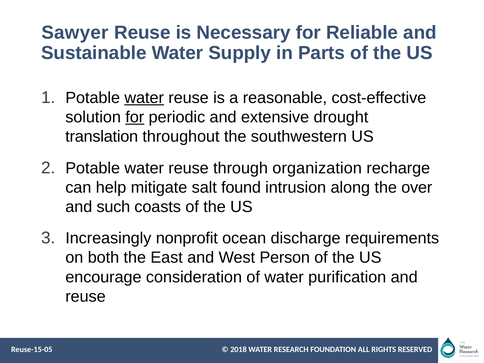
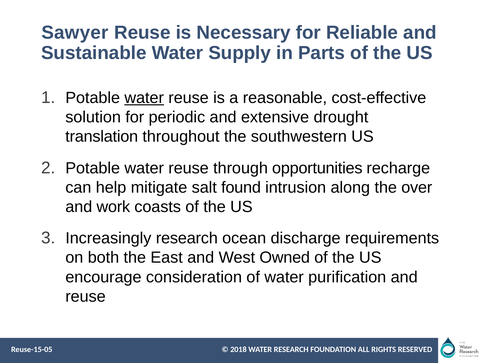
for at (135, 117) underline: present -> none
organization: organization -> opportunities
such: such -> work
Increasingly nonprofit: nonprofit -> research
Person: Person -> Owned
